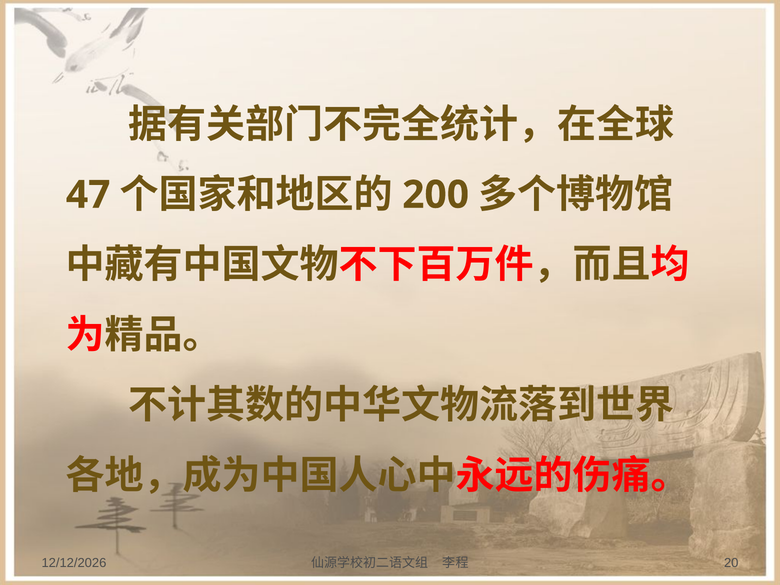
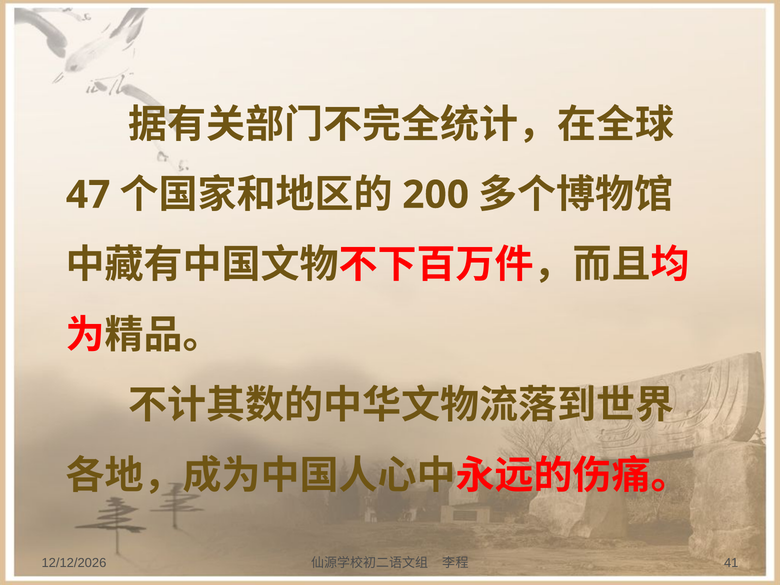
20: 20 -> 41
